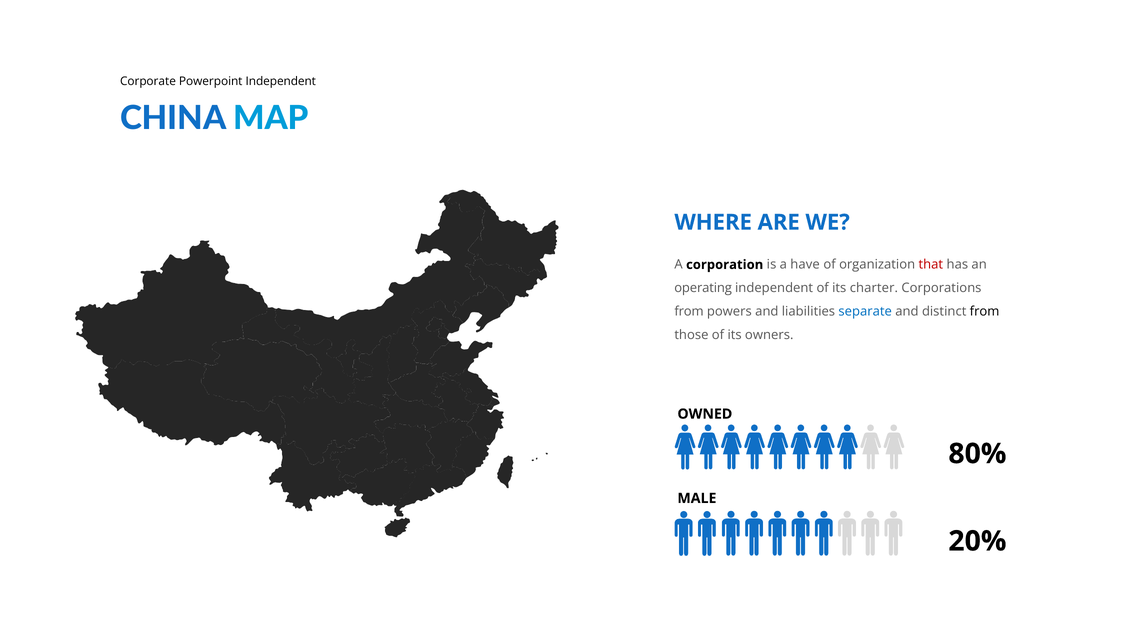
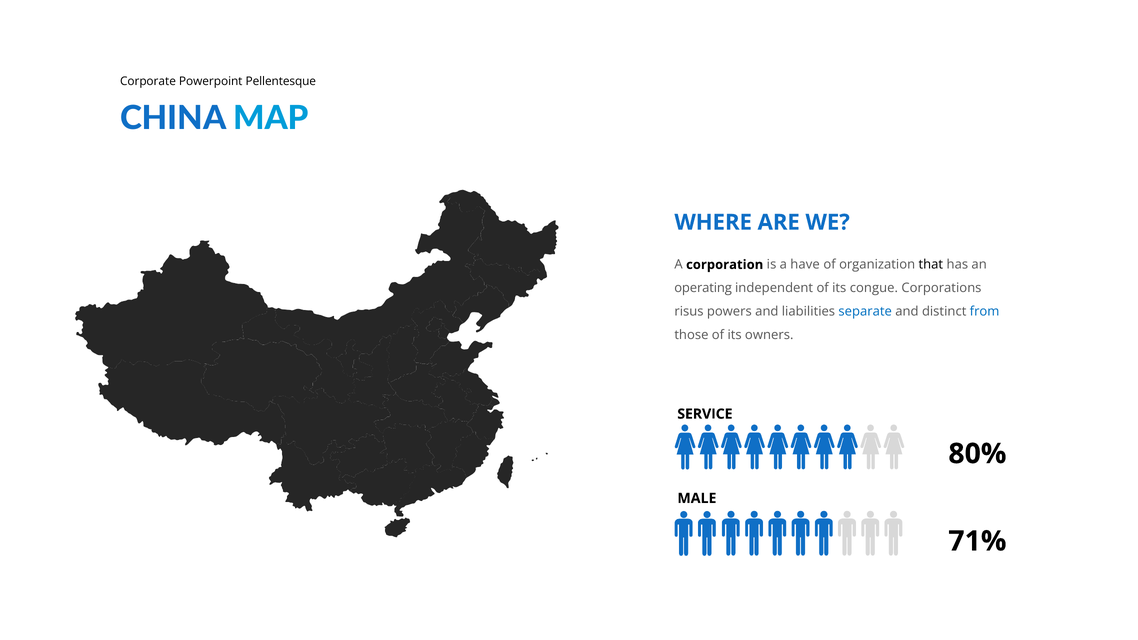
Powerpoint Independent: Independent -> Pellentesque
that colour: red -> black
charter: charter -> congue
from at (689, 312): from -> risus
from at (985, 312) colour: black -> blue
OWNED: OWNED -> SERVICE
20%: 20% -> 71%
